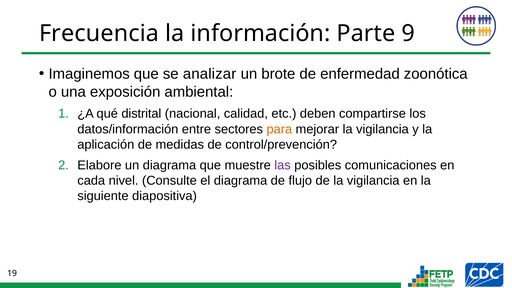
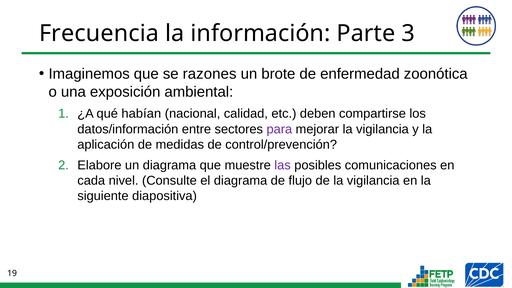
9: 9 -> 3
analizar: analizar -> razones
distrital: distrital -> habían
para colour: orange -> purple
